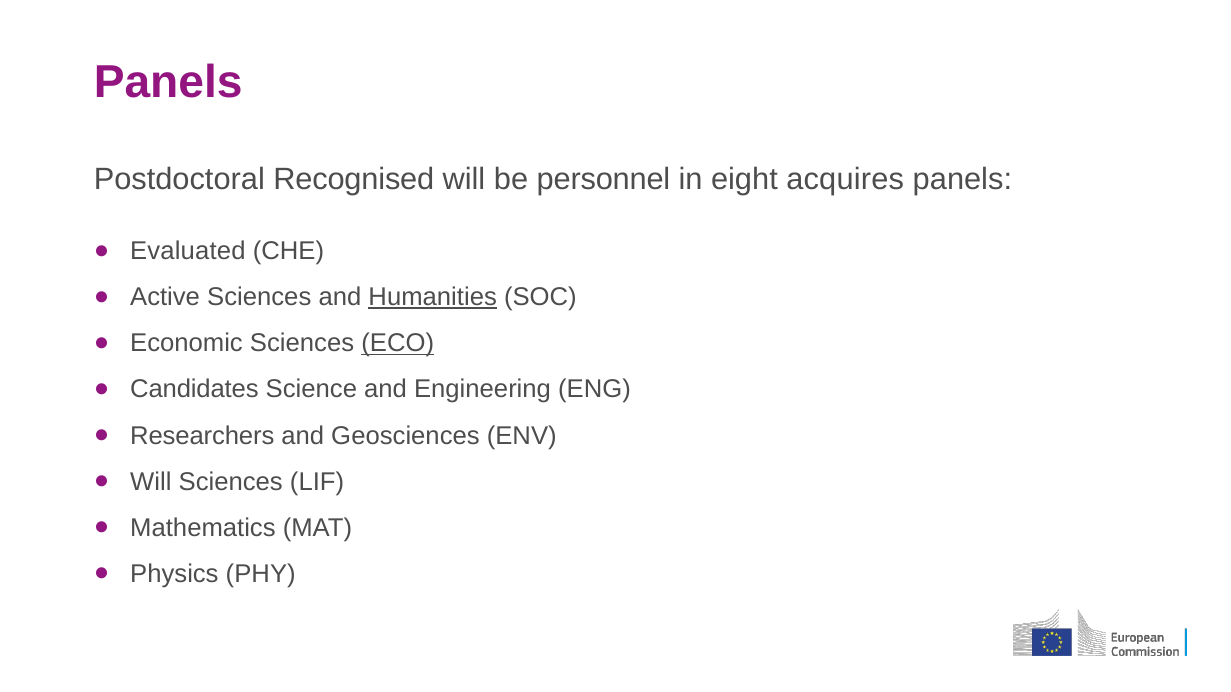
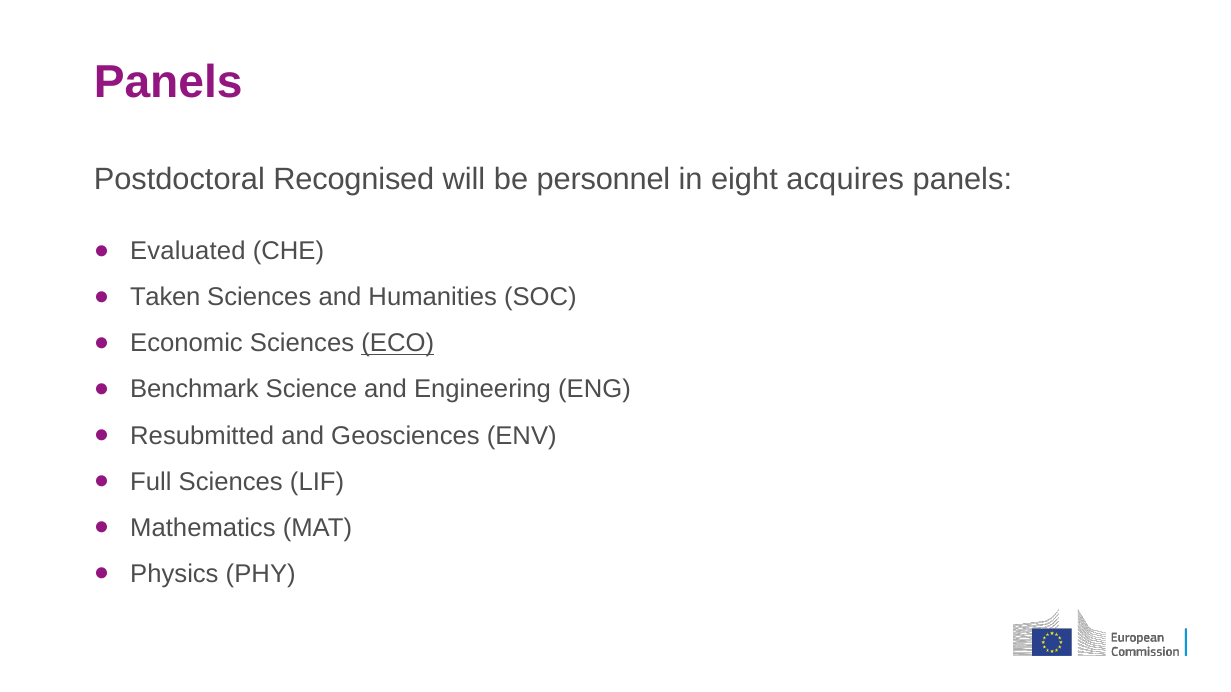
Active: Active -> Taken
Humanities underline: present -> none
Candidates: Candidates -> Benchmark
Researchers: Researchers -> Resubmitted
Will at (151, 482): Will -> Full
